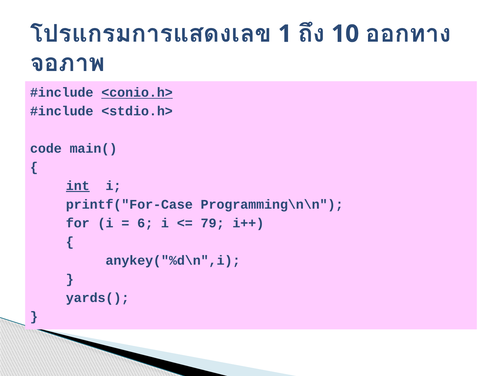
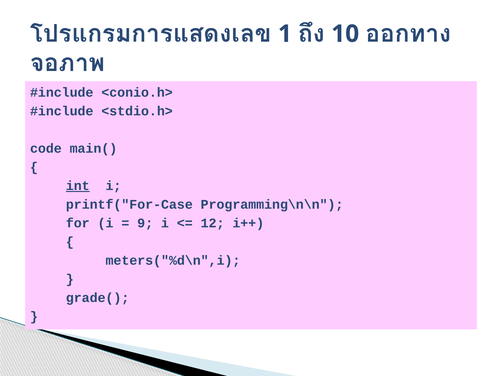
<conio.h> underline: present -> none
6: 6 -> 9
79: 79 -> 12
anykey("%d\n",i: anykey("%d\n",i -> meters("%d\n",i
yards(: yards( -> grade(
